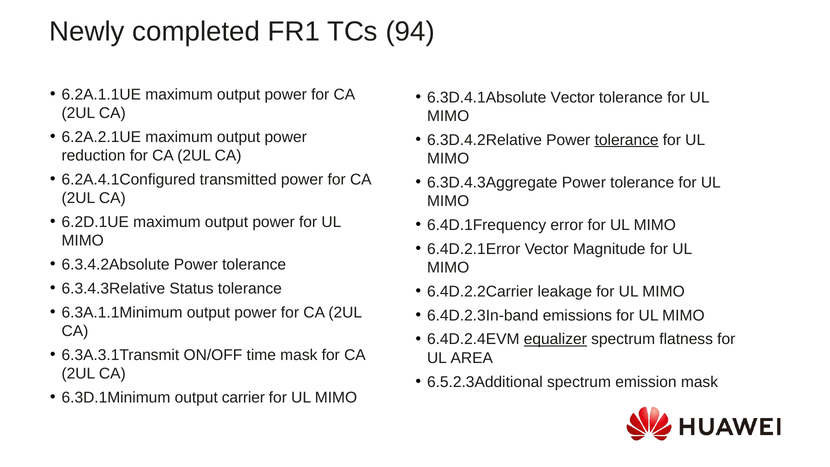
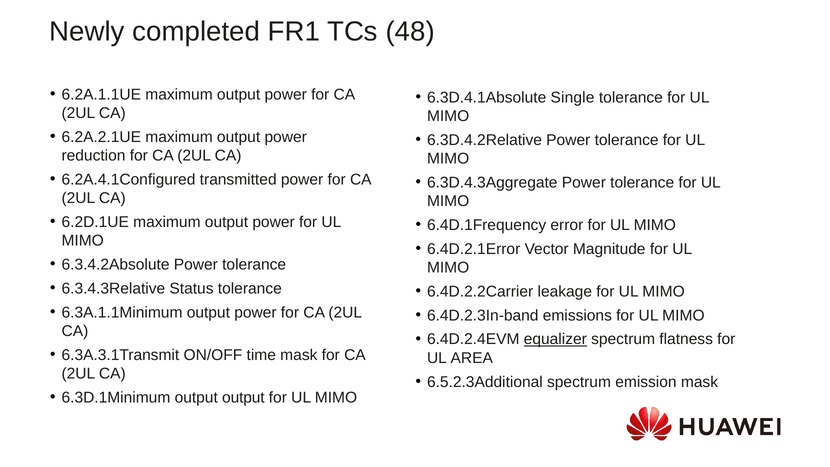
94: 94 -> 48
Vector at (573, 97): Vector -> Single
tolerance at (627, 140) underline: present -> none
output carrier: carrier -> output
